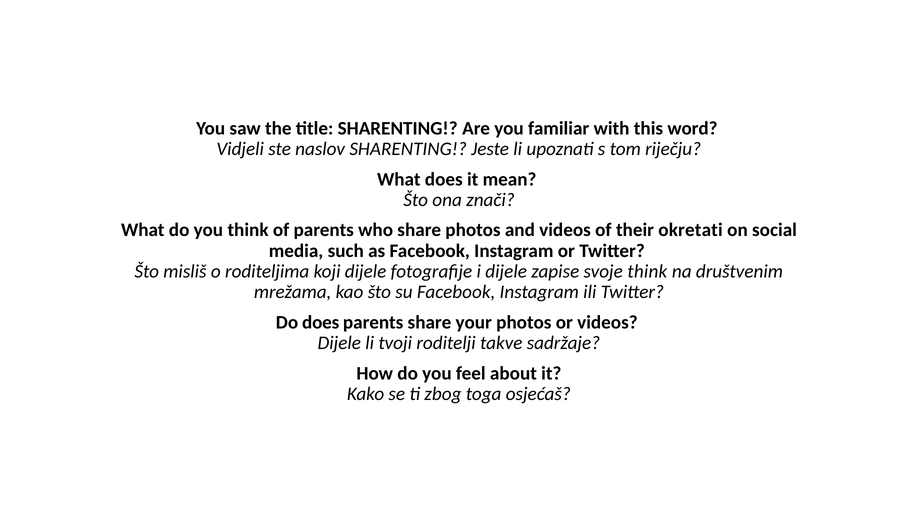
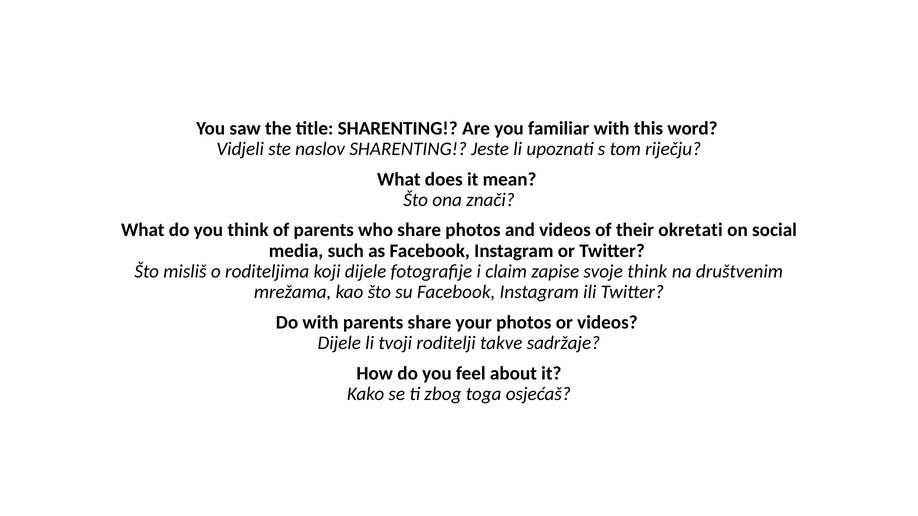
i dijele: dijele -> claim
Do does: does -> with
